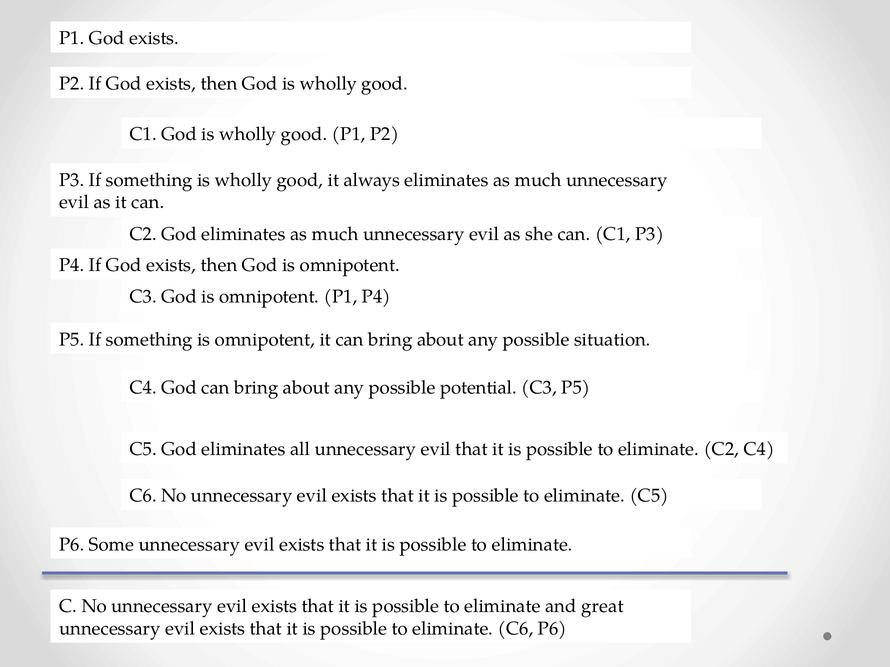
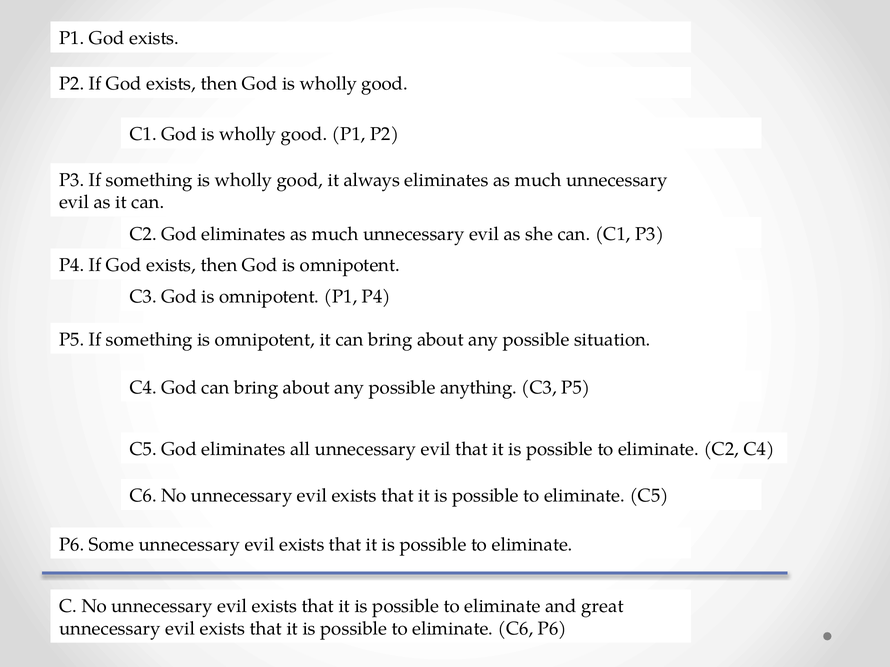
potential: potential -> anything
